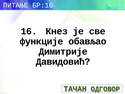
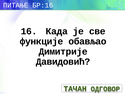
Кнез: Кнез -> Када
